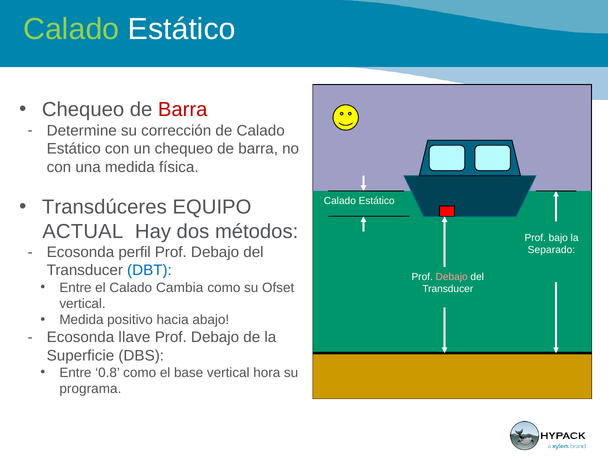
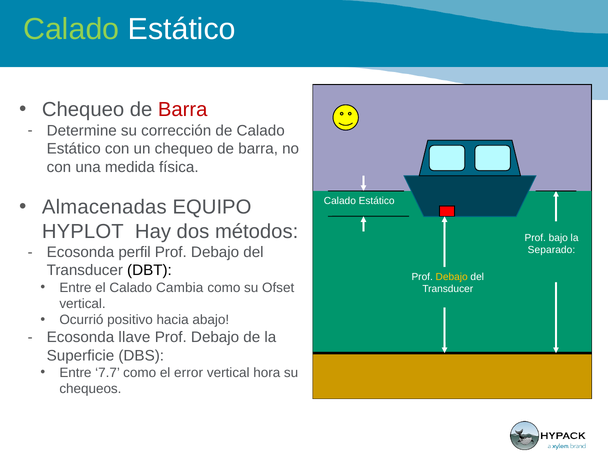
Transdúceres: Transdúceres -> Almacenadas
ACTUAL: ACTUAL -> HYPLOT
DBT colour: blue -> black
Debajo at (452, 277) colour: pink -> yellow
Medida at (81, 320): Medida -> Ocurrió
0.8: 0.8 -> 7.7
base: base -> error
programa: programa -> chequeos
